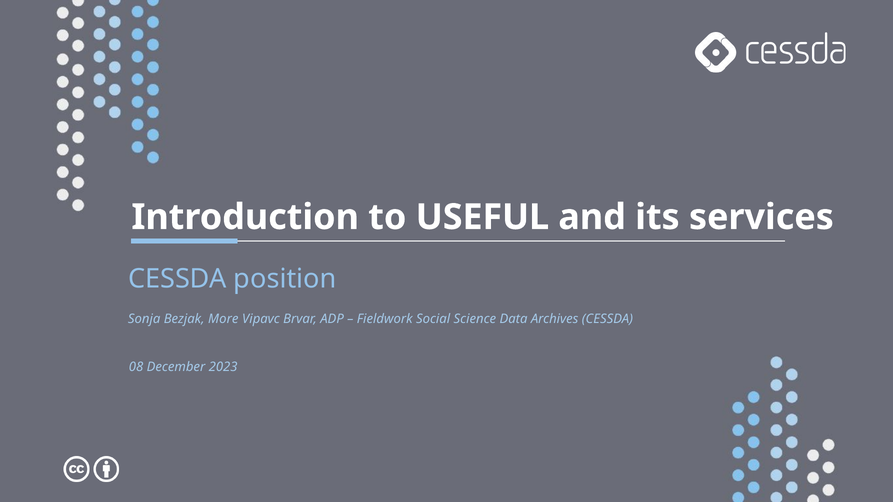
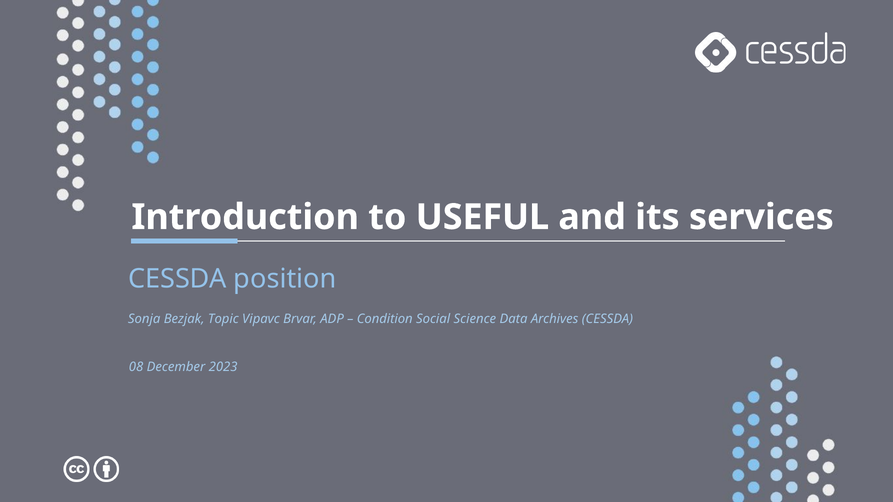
More: More -> Topic
Fieldwork: Fieldwork -> Condition
